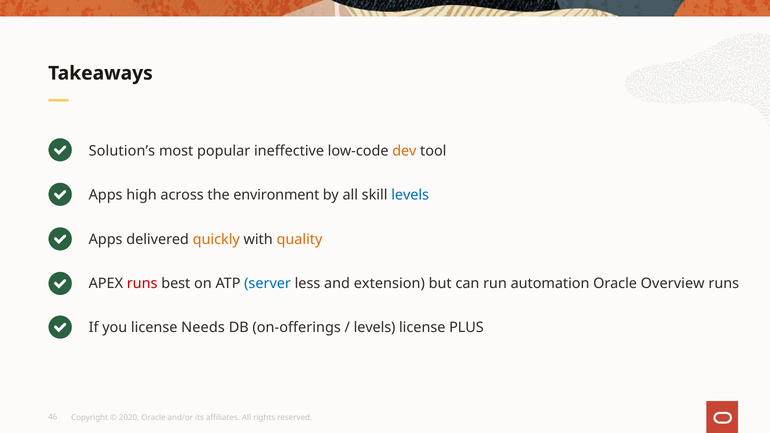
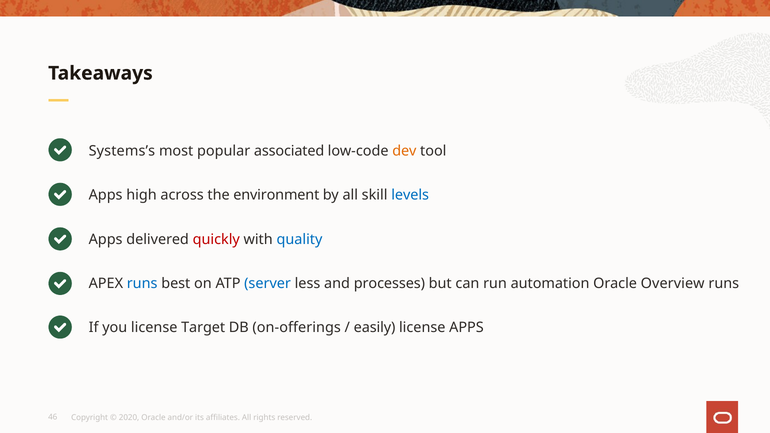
Solution’s: Solution’s -> Systems’s
ineffective: ineffective -> associated
quickly colour: orange -> red
quality colour: orange -> blue
runs at (142, 284) colour: red -> blue
extension: extension -> processes
Needs: Needs -> Target
levels at (375, 328): levels -> easily
license PLUS: PLUS -> APPS
